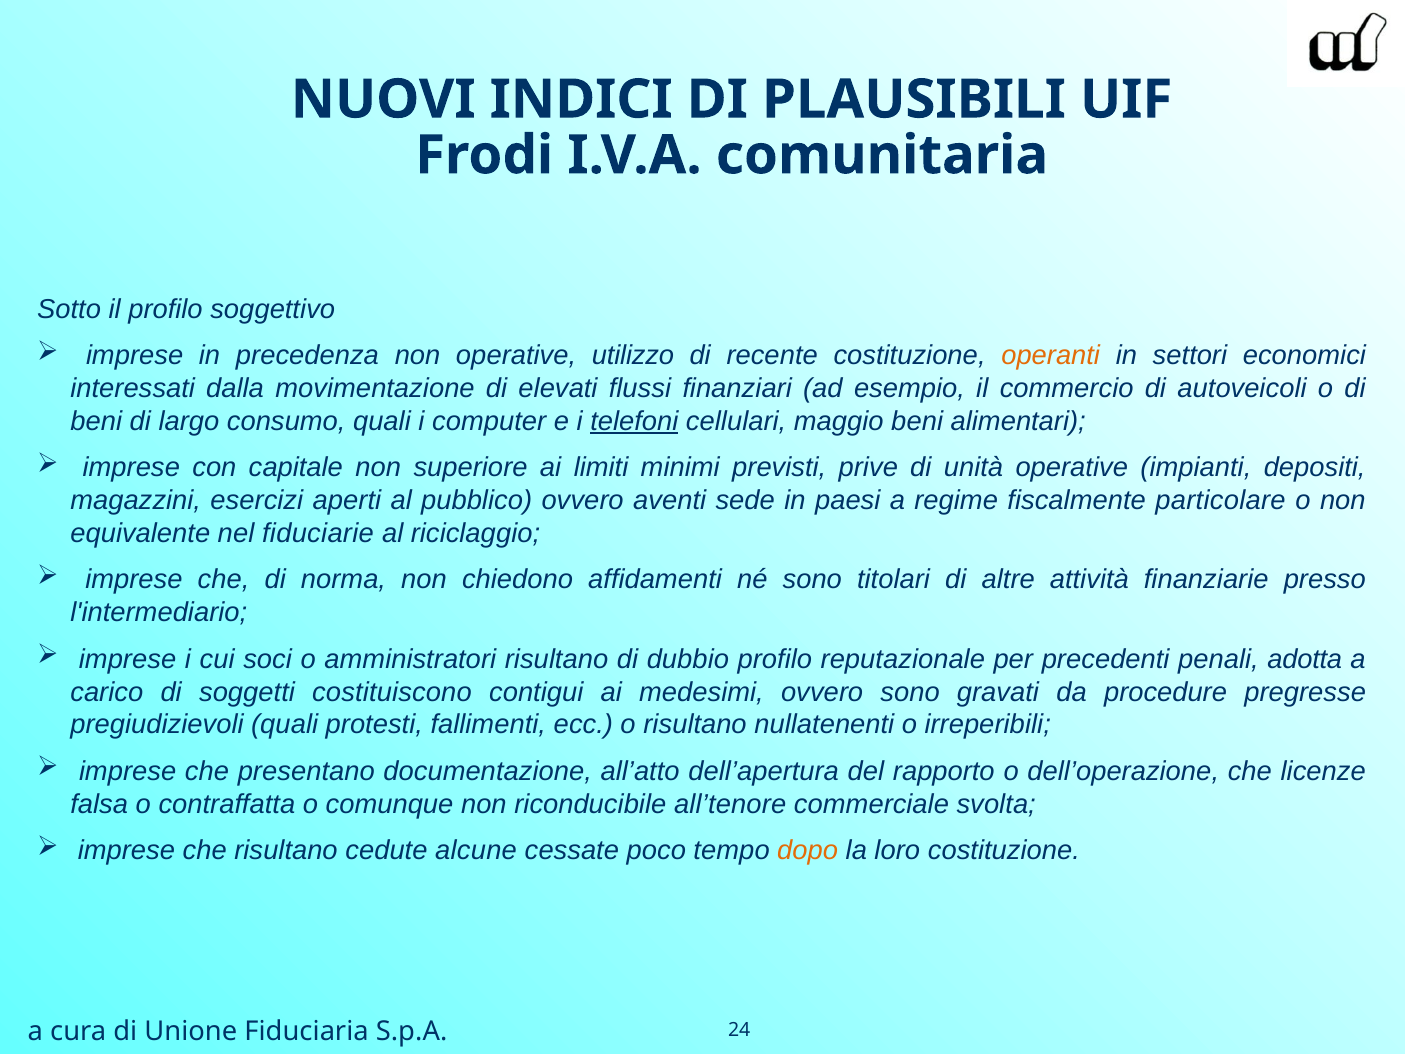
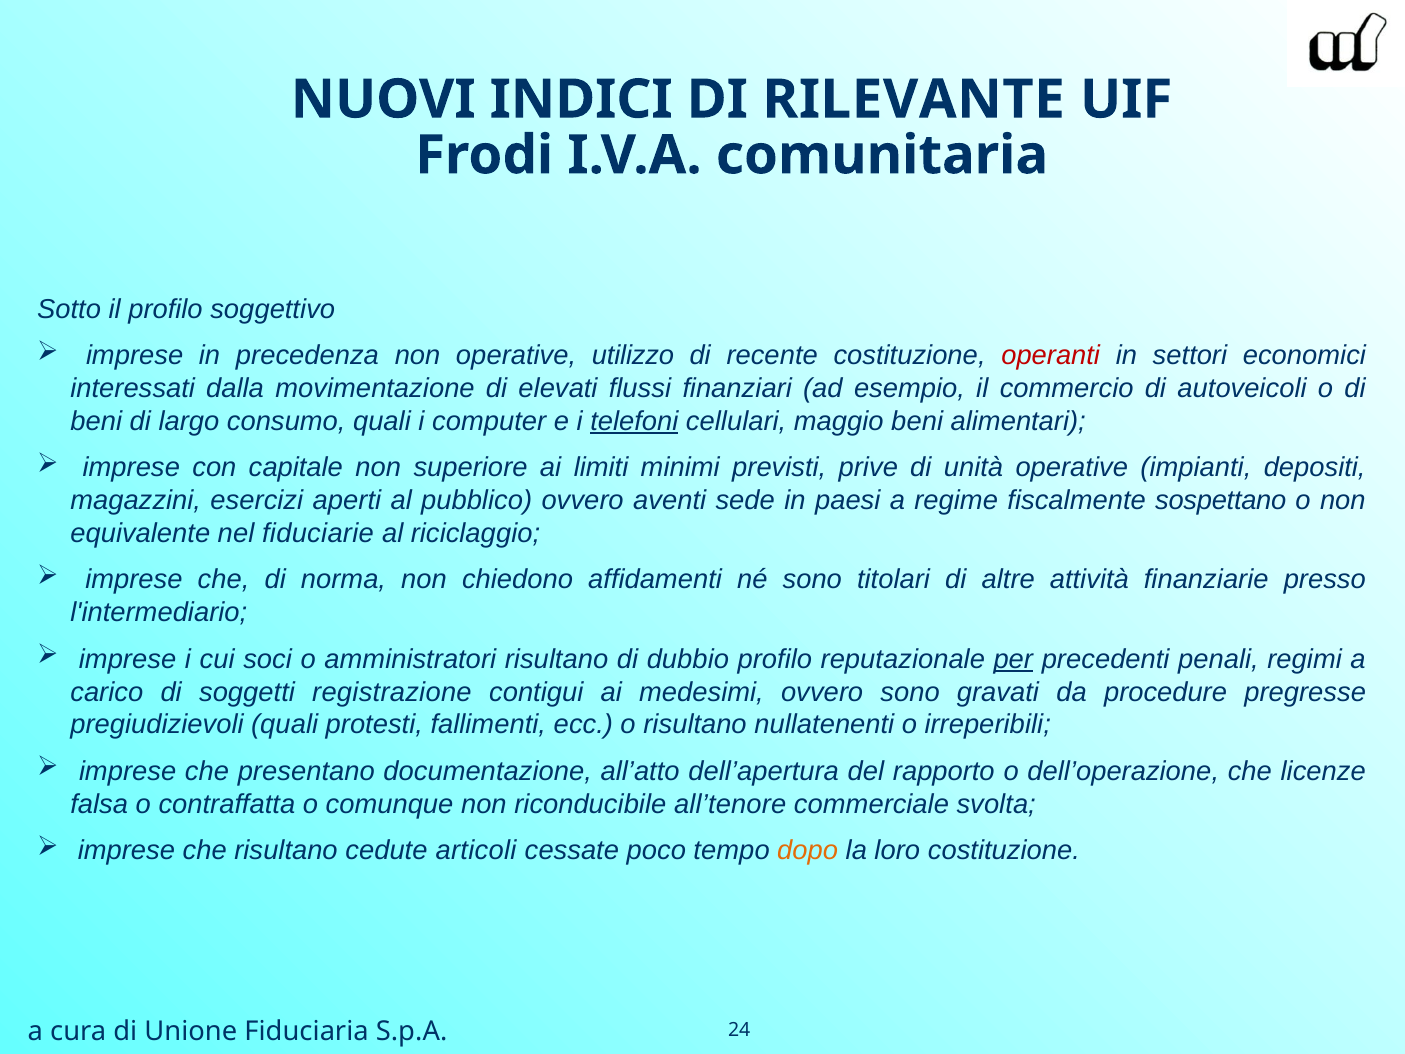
PLAUSIBILI: PLAUSIBILI -> RILEVANTE
operanti colour: orange -> red
particolare: particolare -> sospettano
per underline: none -> present
adotta: adotta -> regimi
costituiscono: costituiscono -> registrazione
alcune: alcune -> articoli
